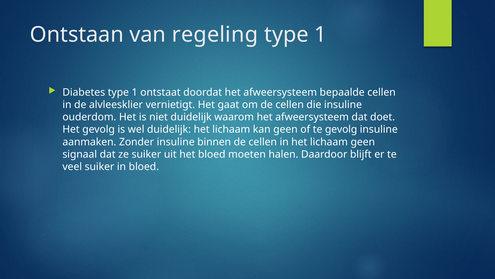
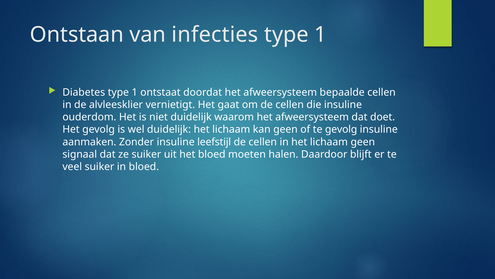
regeling: regeling -> infecties
binnen: binnen -> leefstijl
